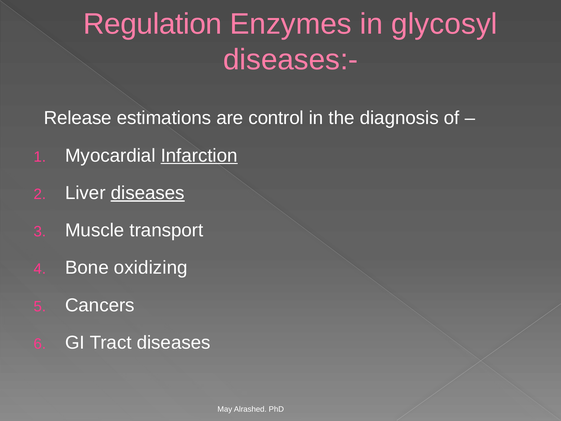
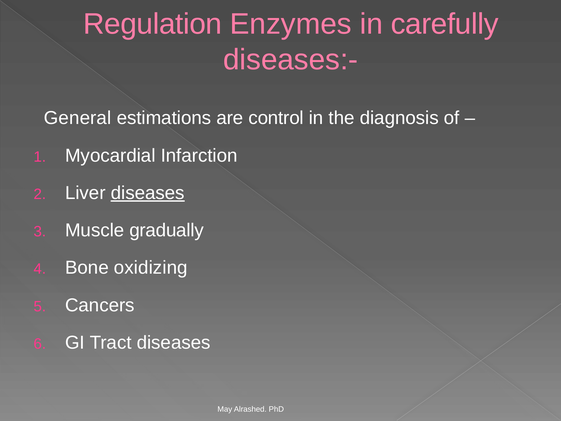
glycosyl: glycosyl -> carefully
Release: Release -> General
Infarction underline: present -> none
transport: transport -> gradually
